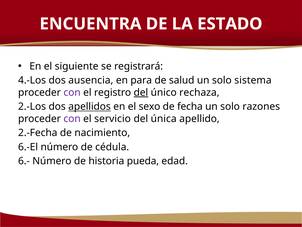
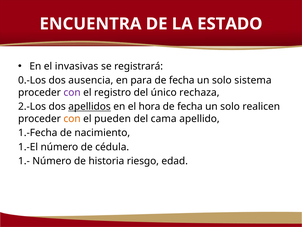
siguiente: siguiente -> invasivas
4.-Los: 4.-Los -> 0.-Los
salud at (182, 80): salud -> fecha
del at (141, 92) underline: present -> none
sexo: sexo -> hora
razones: razones -> realicen
con at (72, 118) colour: purple -> orange
servicio: servicio -> pueden
única: única -> cama
2.-Fecha: 2.-Fecha -> 1.-Fecha
6.-El: 6.-El -> 1.-El
6.-: 6.- -> 1.-
pueda: pueda -> riesgo
